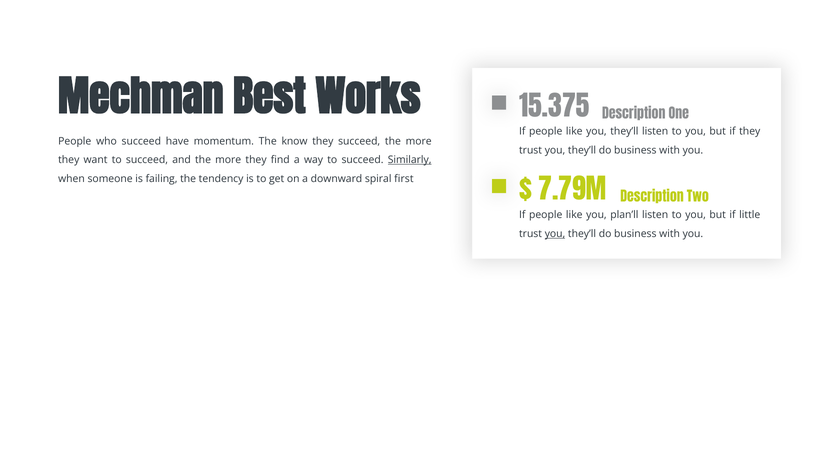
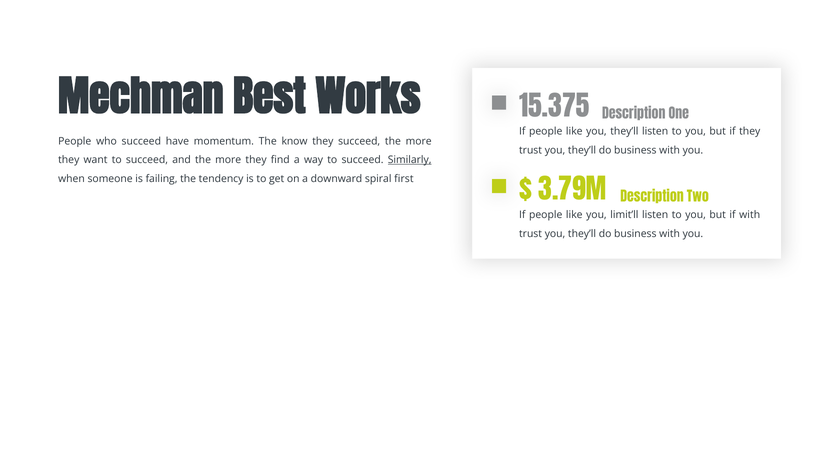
7.79M: 7.79M -> 3.79M
plan’ll: plan’ll -> limit’ll
if little: little -> with
you at (555, 234) underline: present -> none
